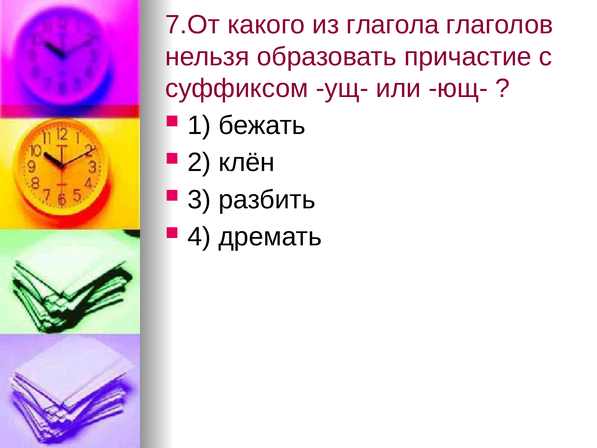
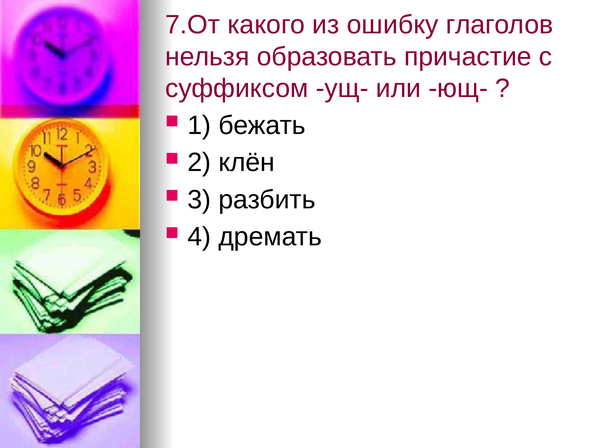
глагола: глагола -> ошибку
